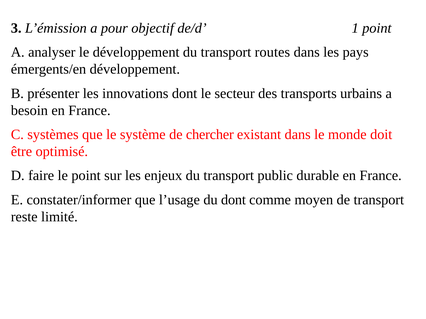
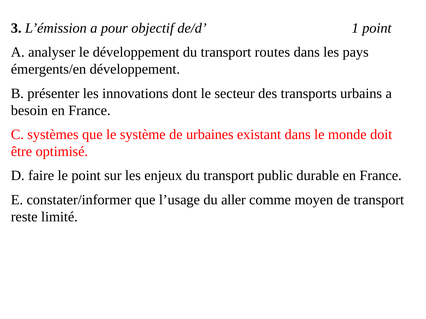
chercher: chercher -> urbaines
du dont: dont -> aller
